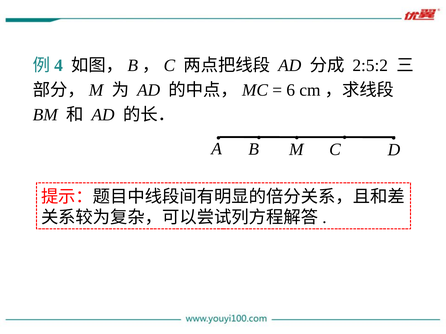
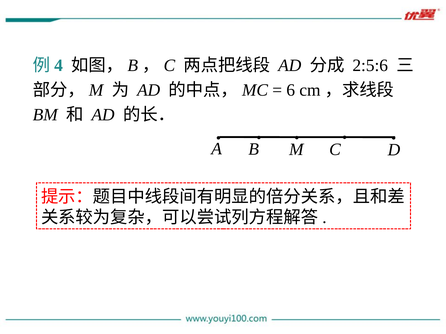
2:5:2: 2:5:2 -> 2:5:6
